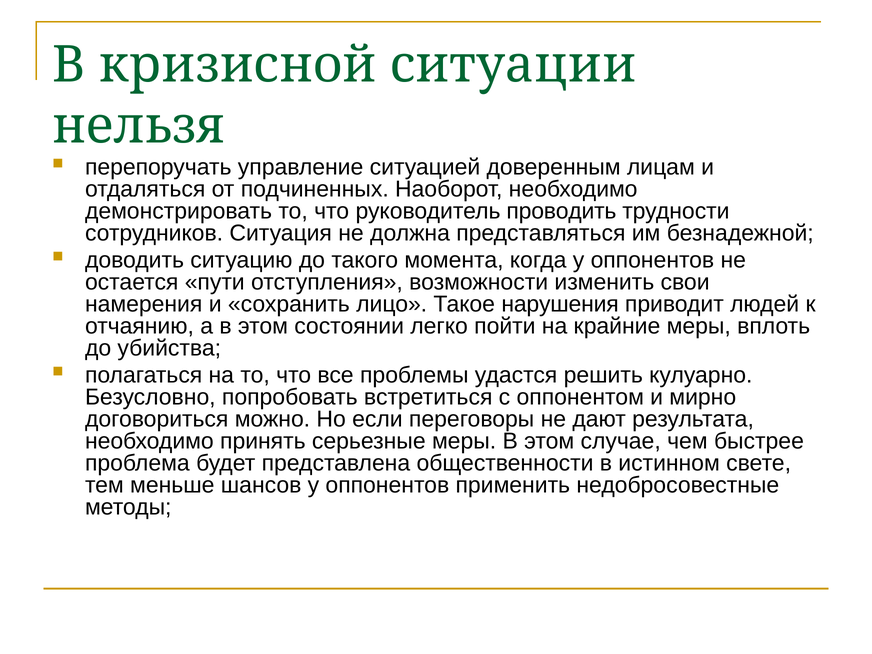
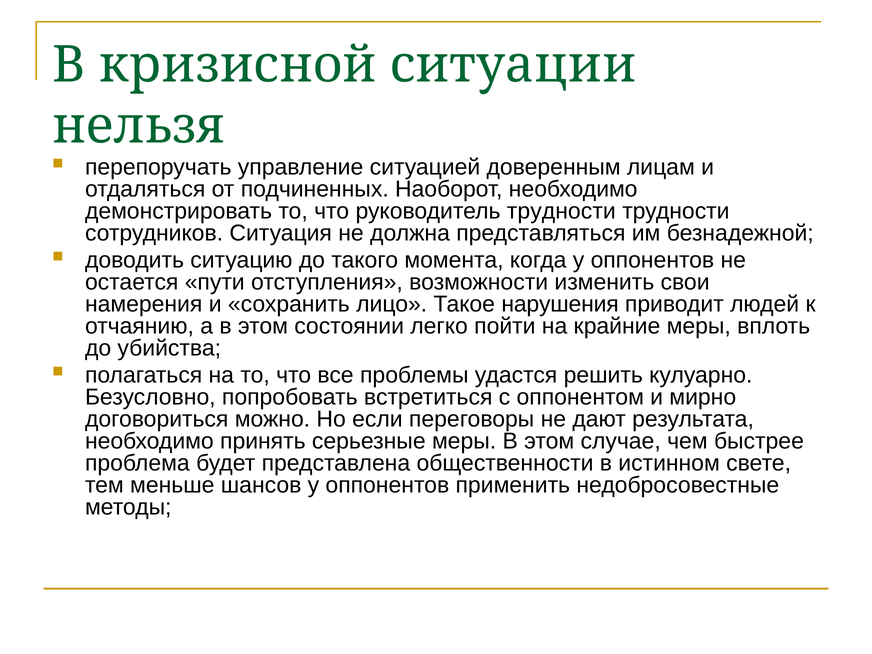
руководитель проводить: проводить -> трудности
